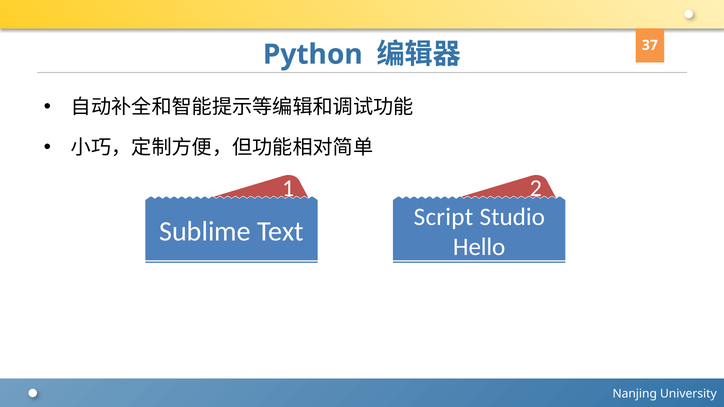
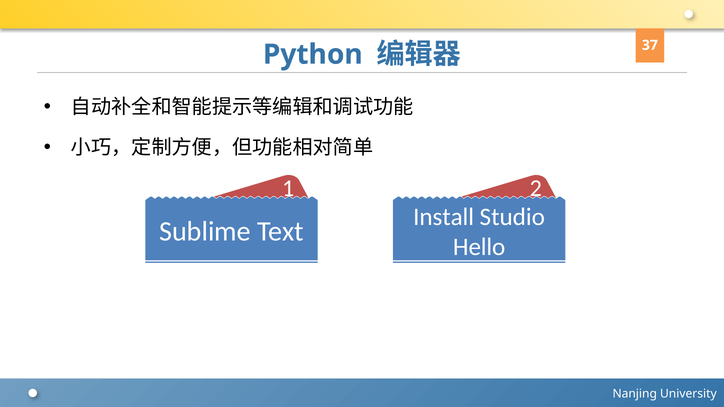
Script: Script -> Install
